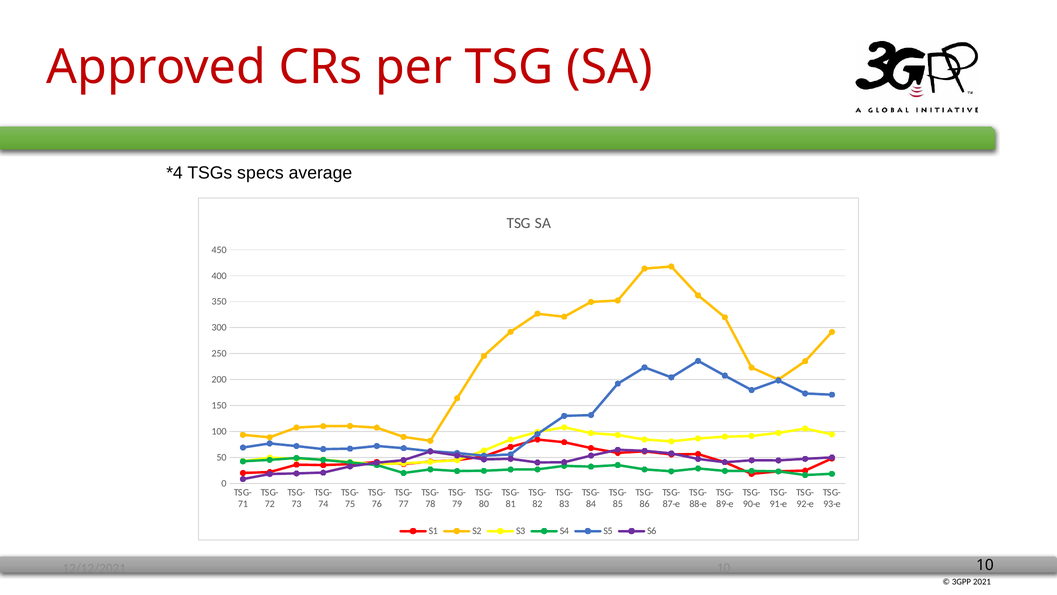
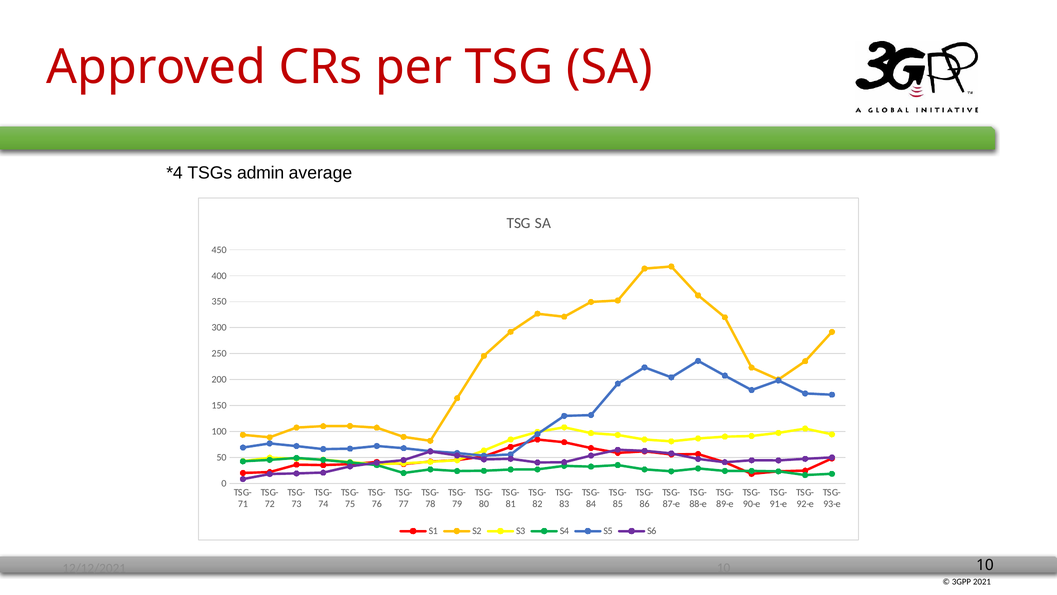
specs: specs -> admin
